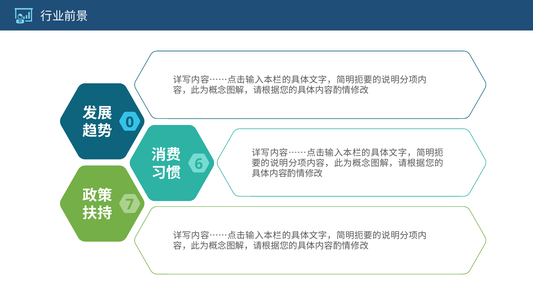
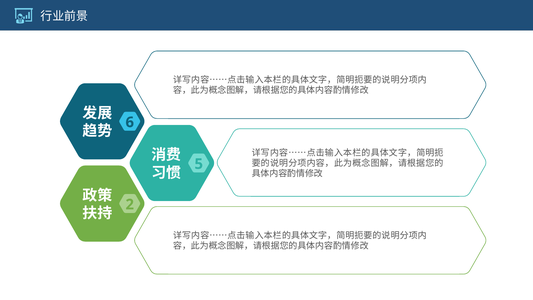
0: 0 -> 6
6: 6 -> 5
7: 7 -> 2
